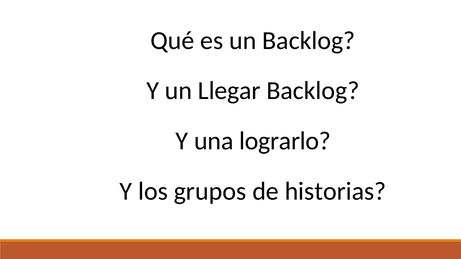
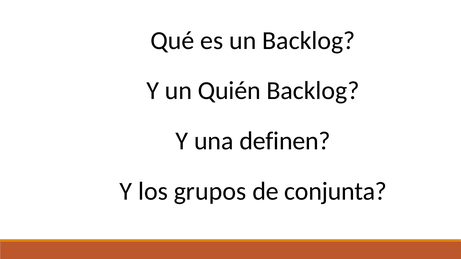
Llegar: Llegar -> Quién
lograrlo: lograrlo -> definen
historias: historias -> conjunta
